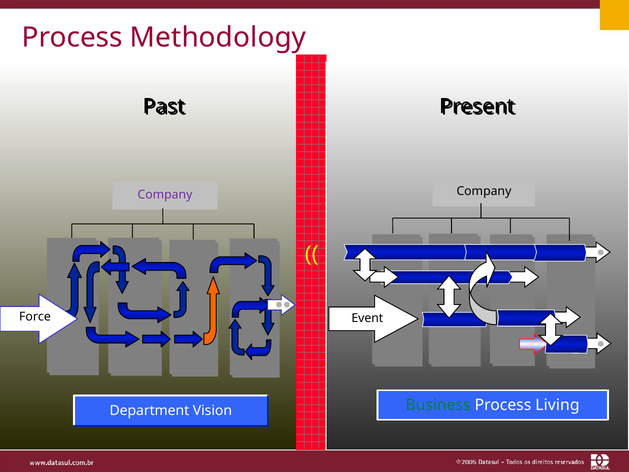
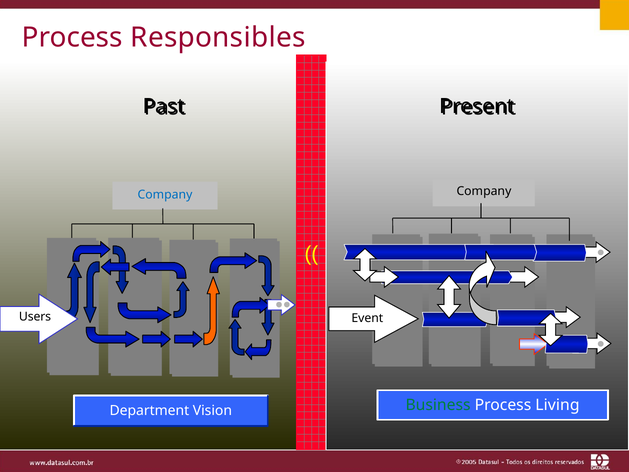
Methodology: Methodology -> Responsibles
Company at (165, 194) colour: purple -> blue
Force: Force -> Users
